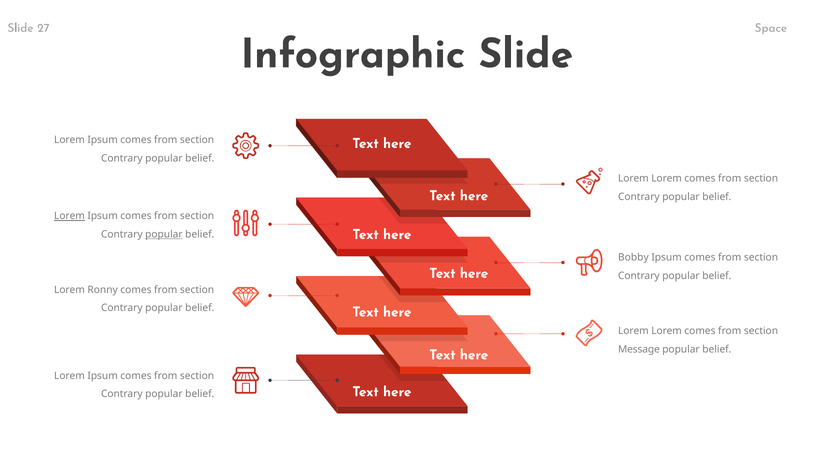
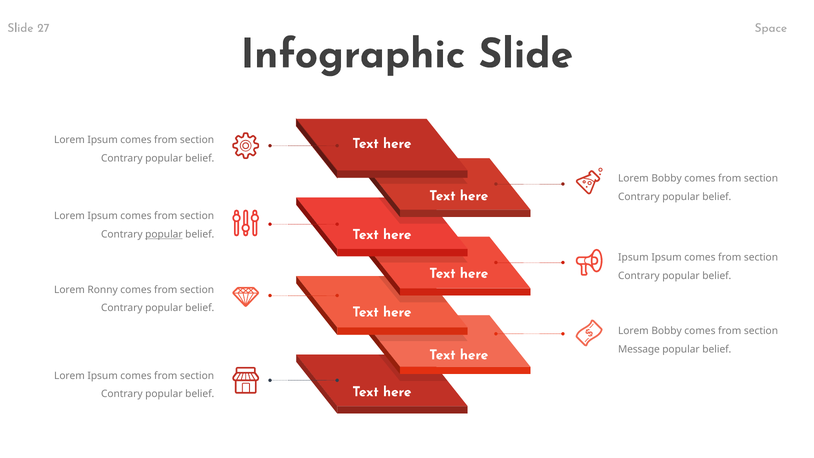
Lorem at (667, 178): Lorem -> Bobby
Lorem at (69, 216) underline: present -> none
Bobby at (633, 257): Bobby -> Ipsum
Lorem at (667, 331): Lorem -> Bobby
